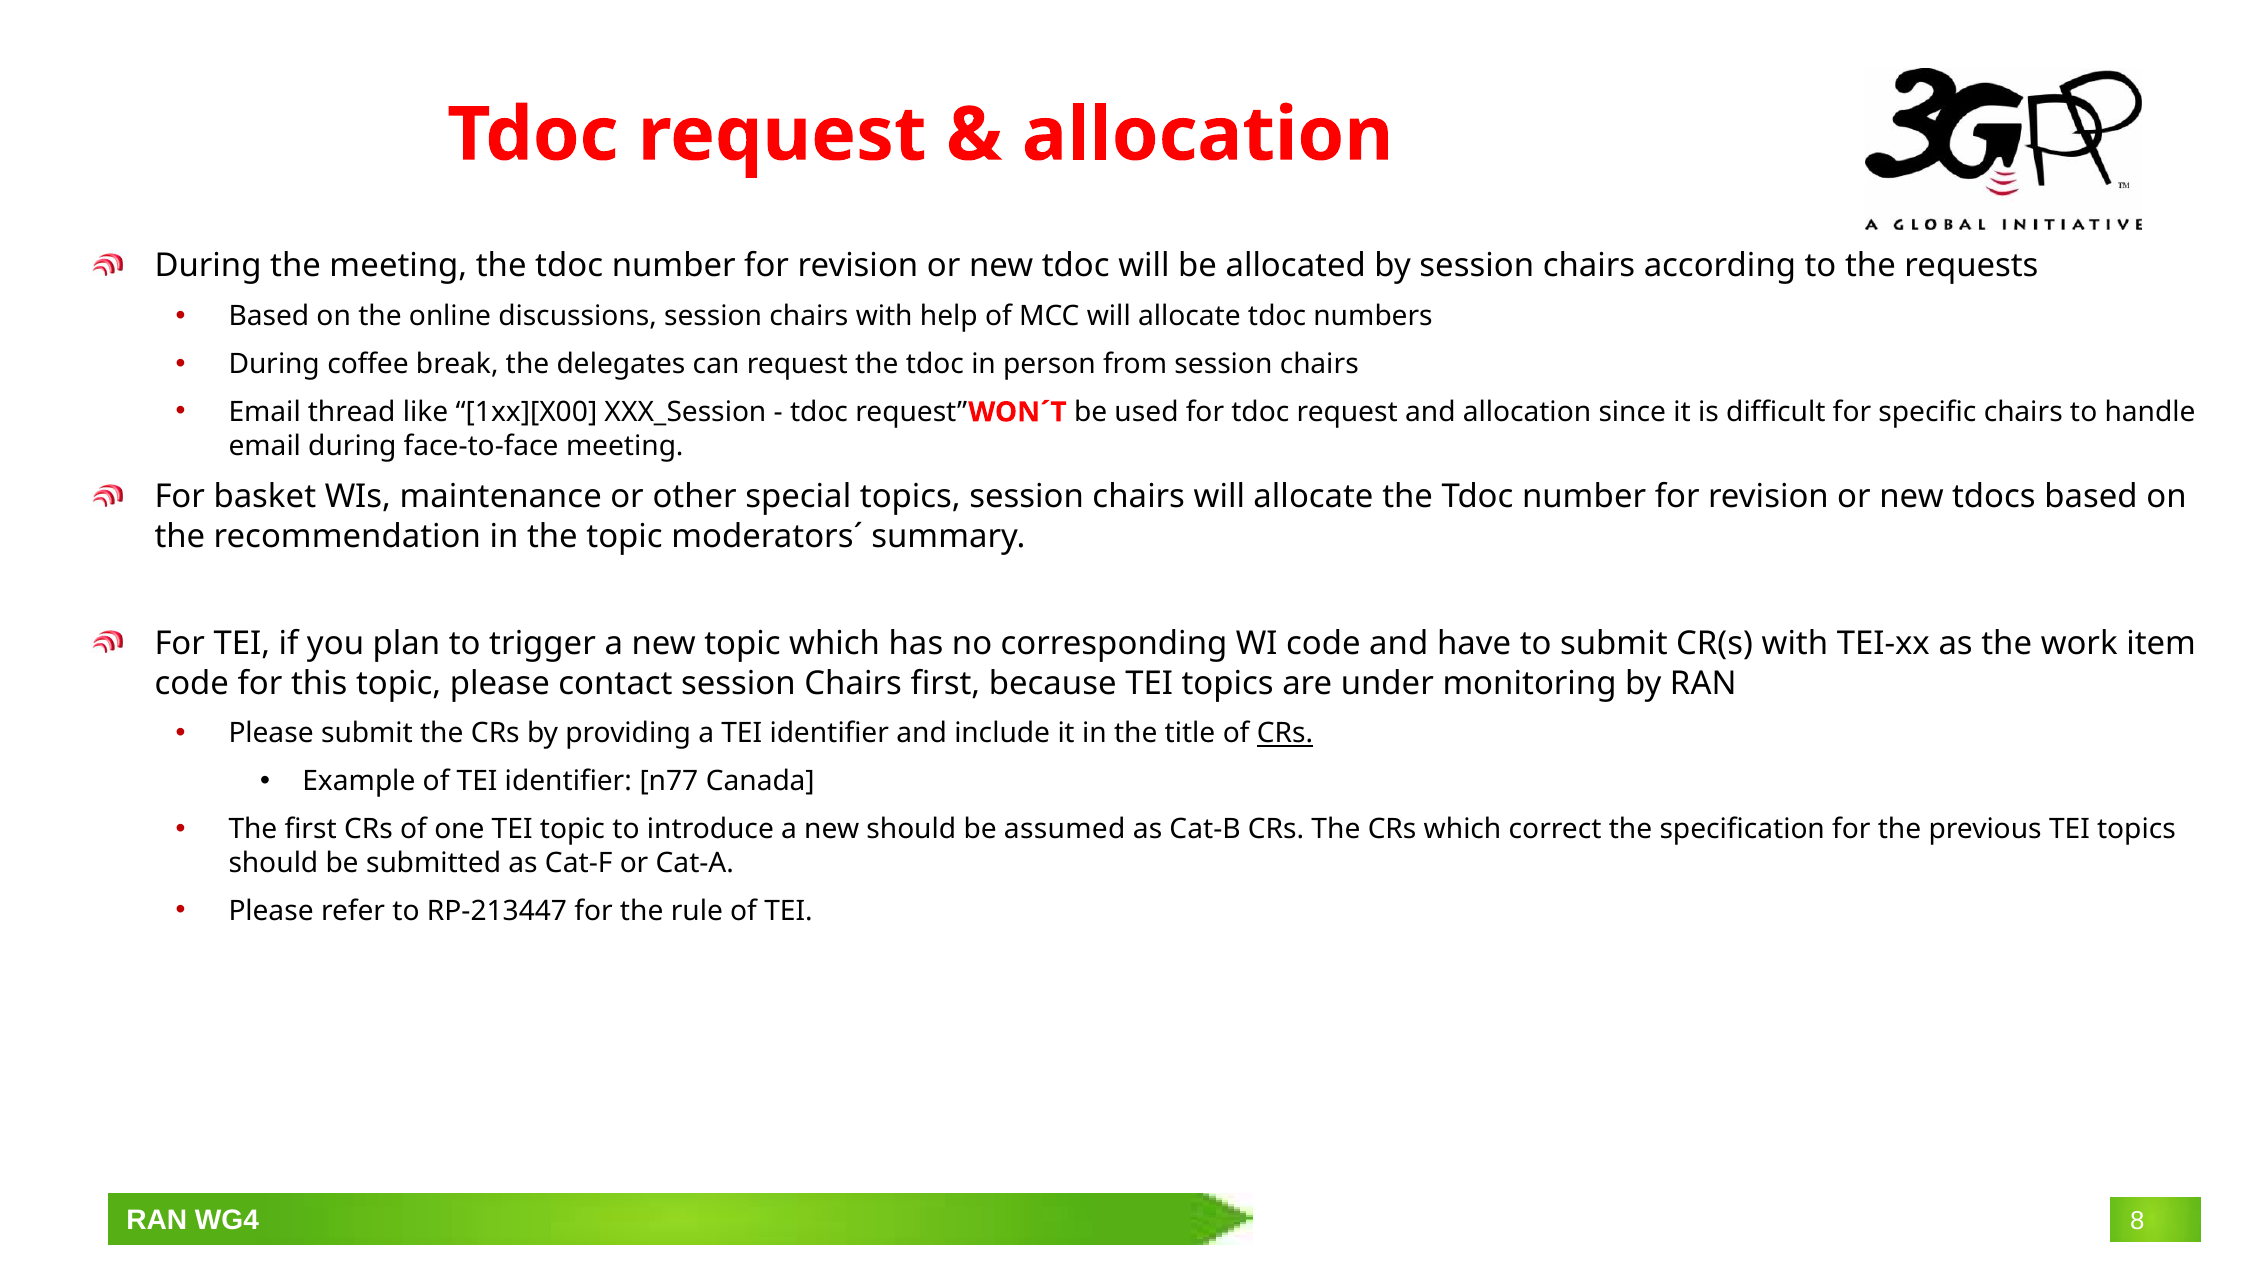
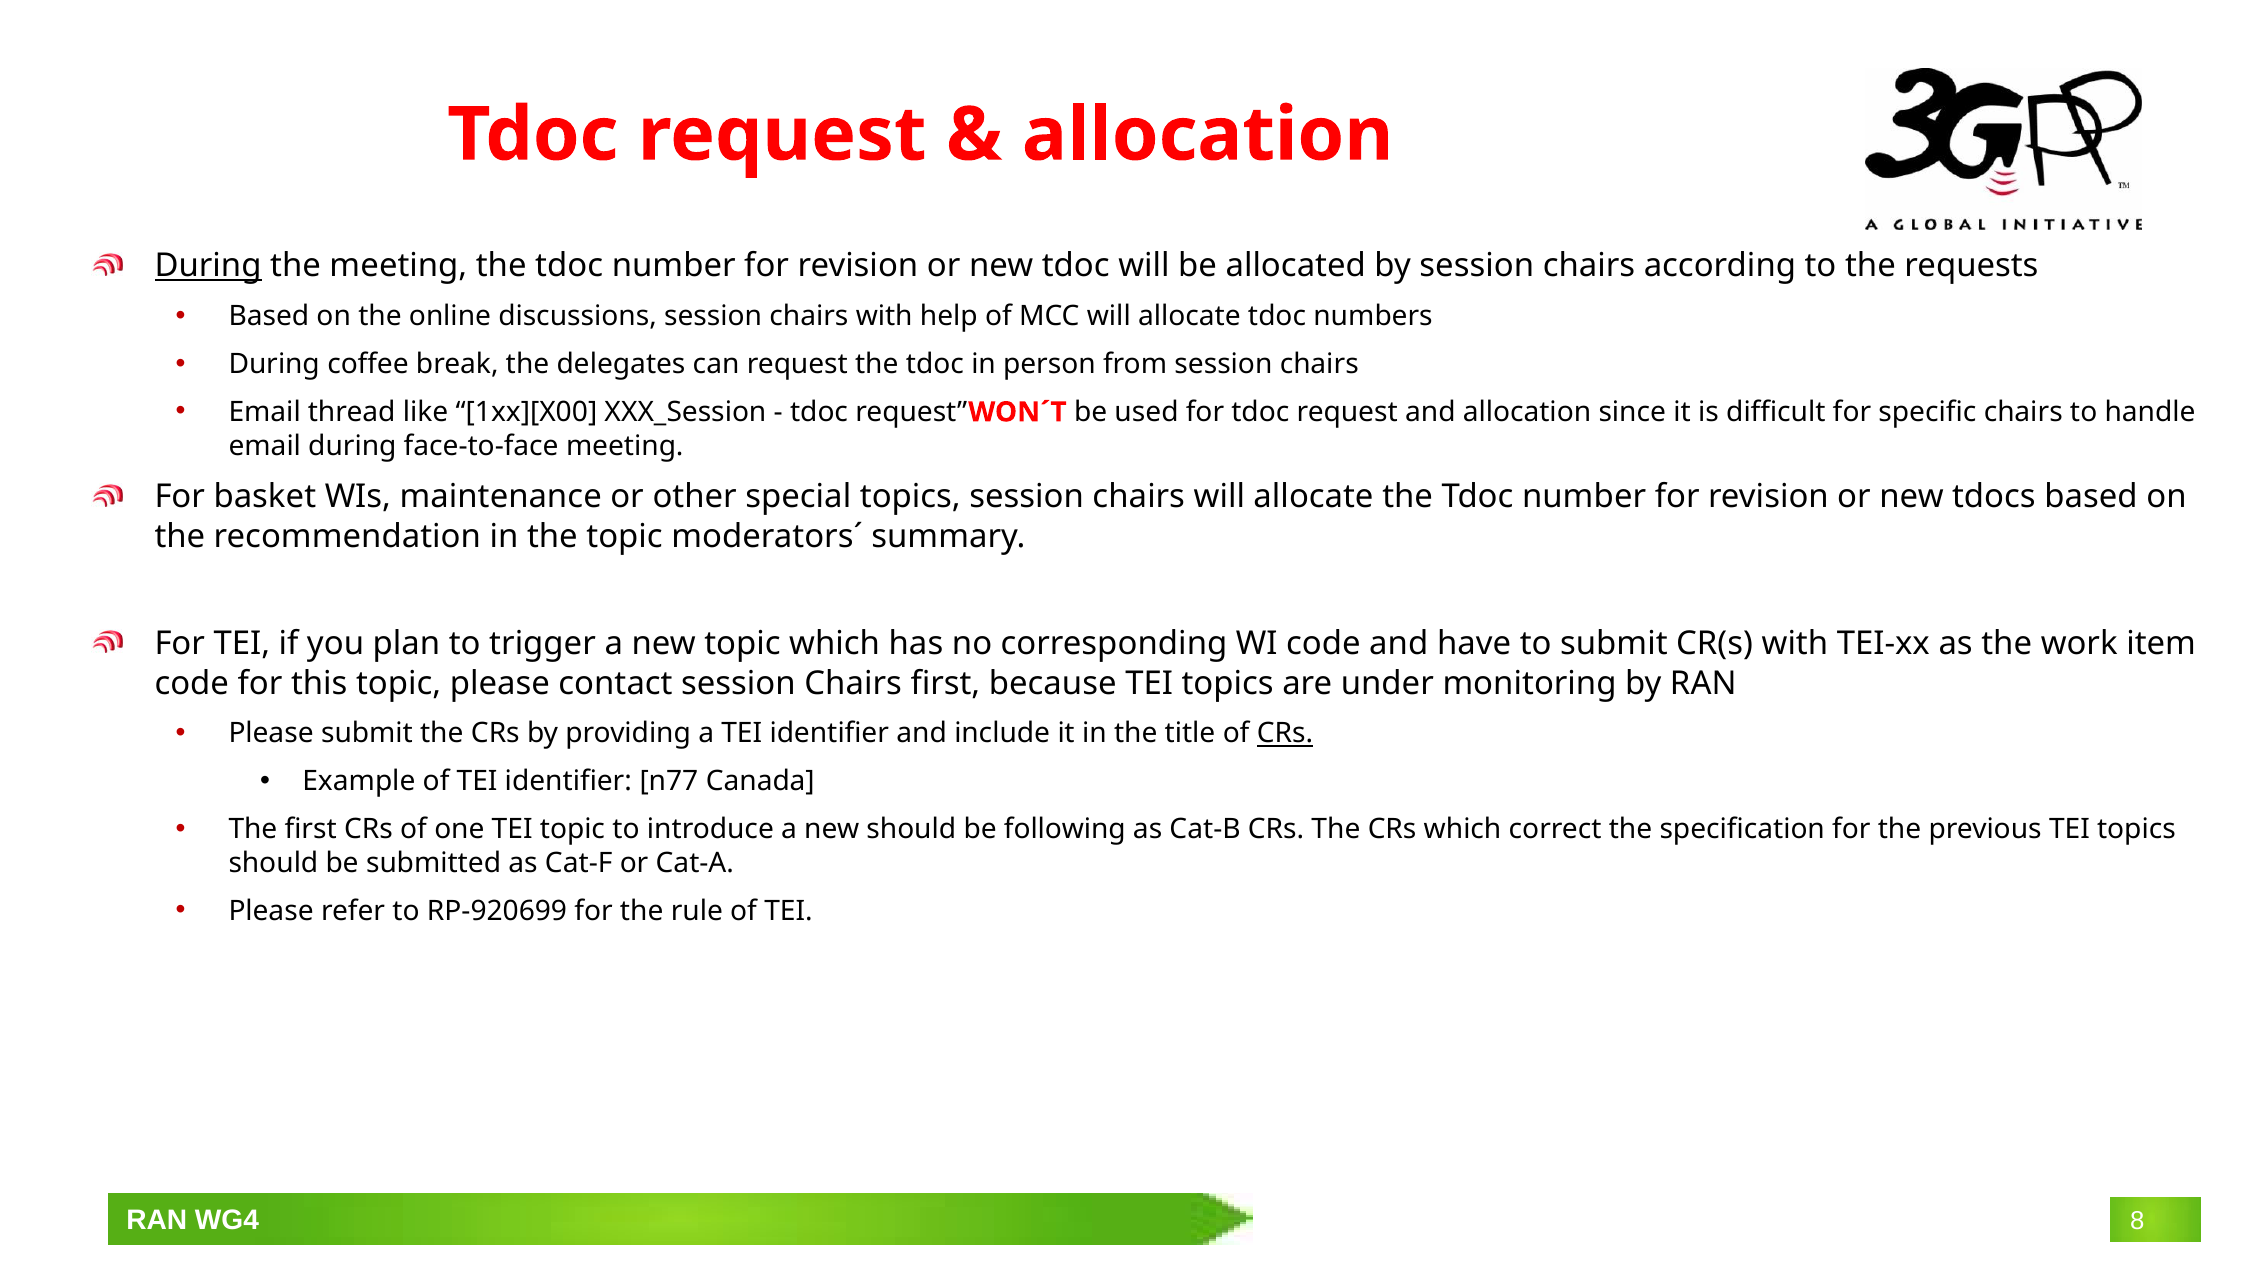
During at (208, 266) underline: none -> present
assumed: assumed -> following
RP-213447: RP-213447 -> RP-920699
